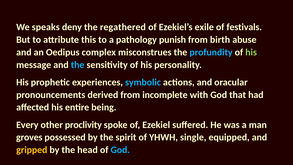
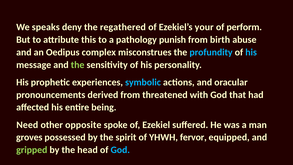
exile: exile -> your
festivals: festivals -> perform
his at (251, 52) colour: light green -> light blue
the at (78, 65) colour: light blue -> light green
incomplete: incomplete -> threatened
Every: Every -> Need
proclivity: proclivity -> opposite
single: single -> fervor
gripped colour: yellow -> light green
